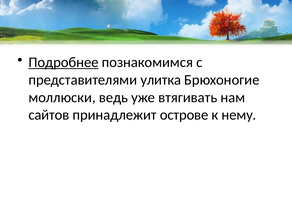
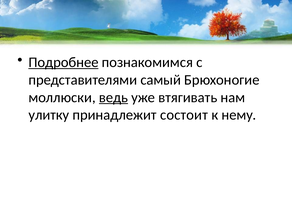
улитка: улитка -> самый
ведь underline: none -> present
сайтов: сайтов -> улитку
острове: острове -> состоит
